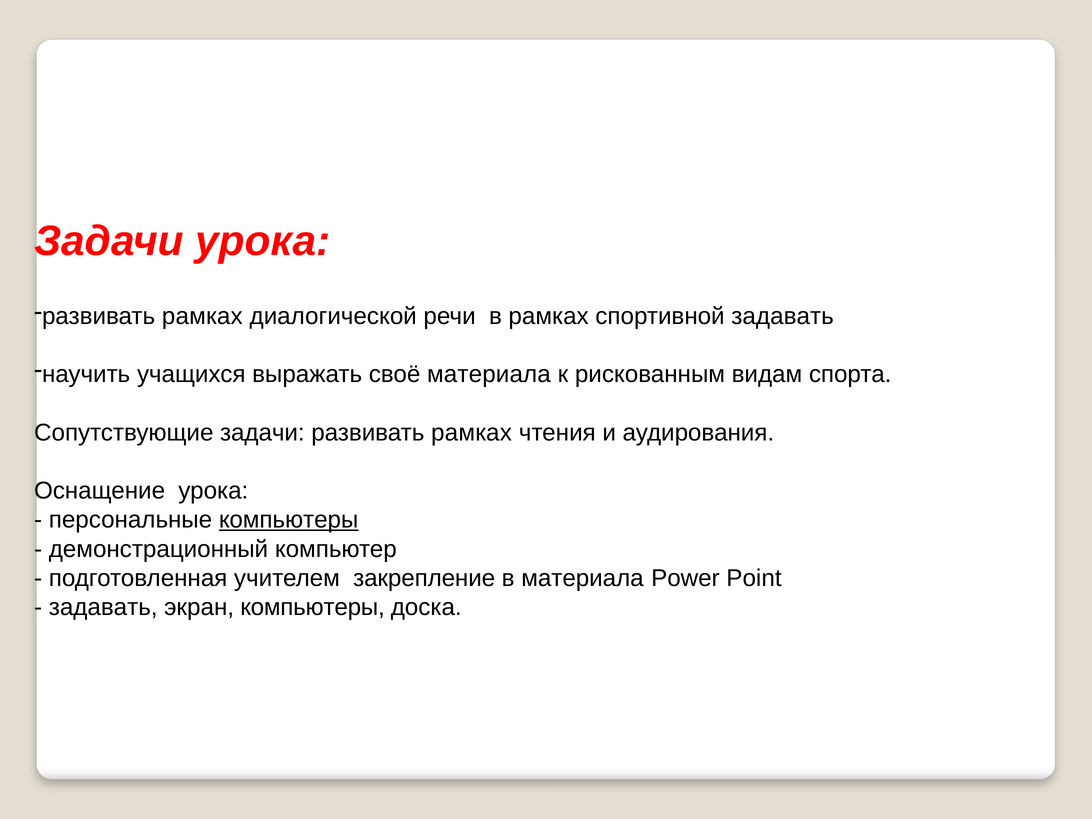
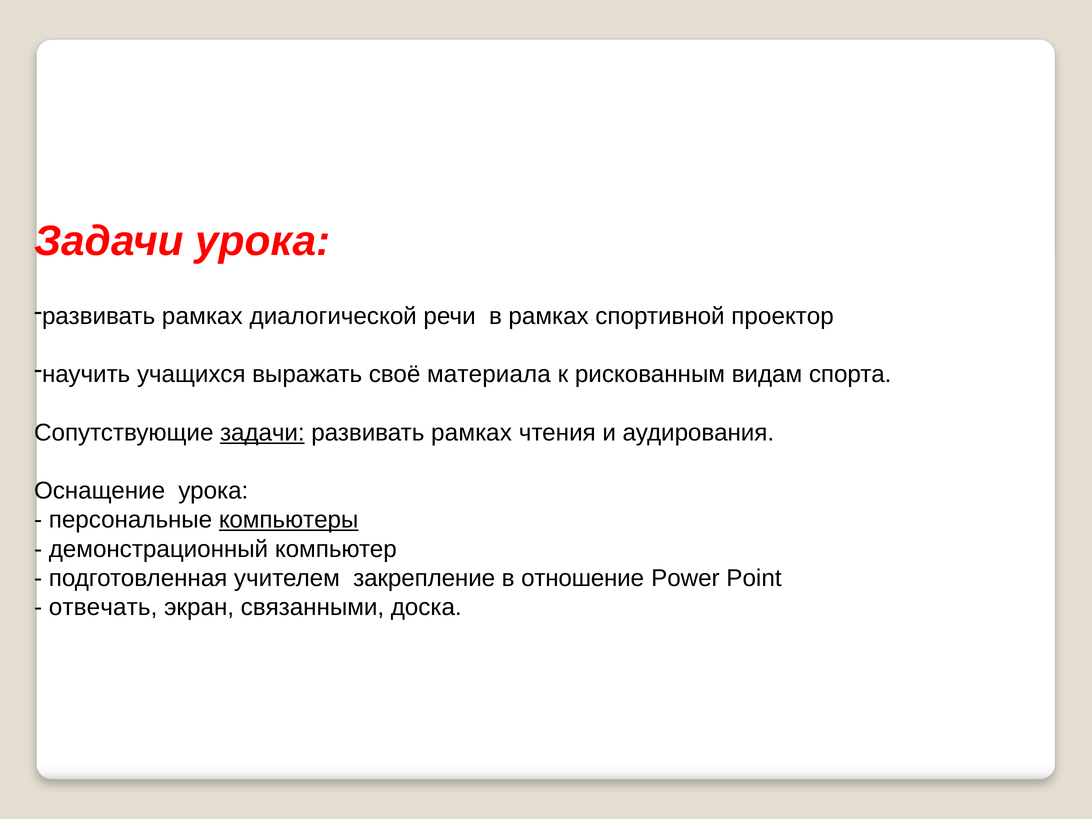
спортивной задавать: задавать -> проектор
задачи at (262, 433) underline: none -> present
в материала: материала -> отношение
задавать at (103, 607): задавать -> отвечать
экран компьютеры: компьютеры -> связанными
